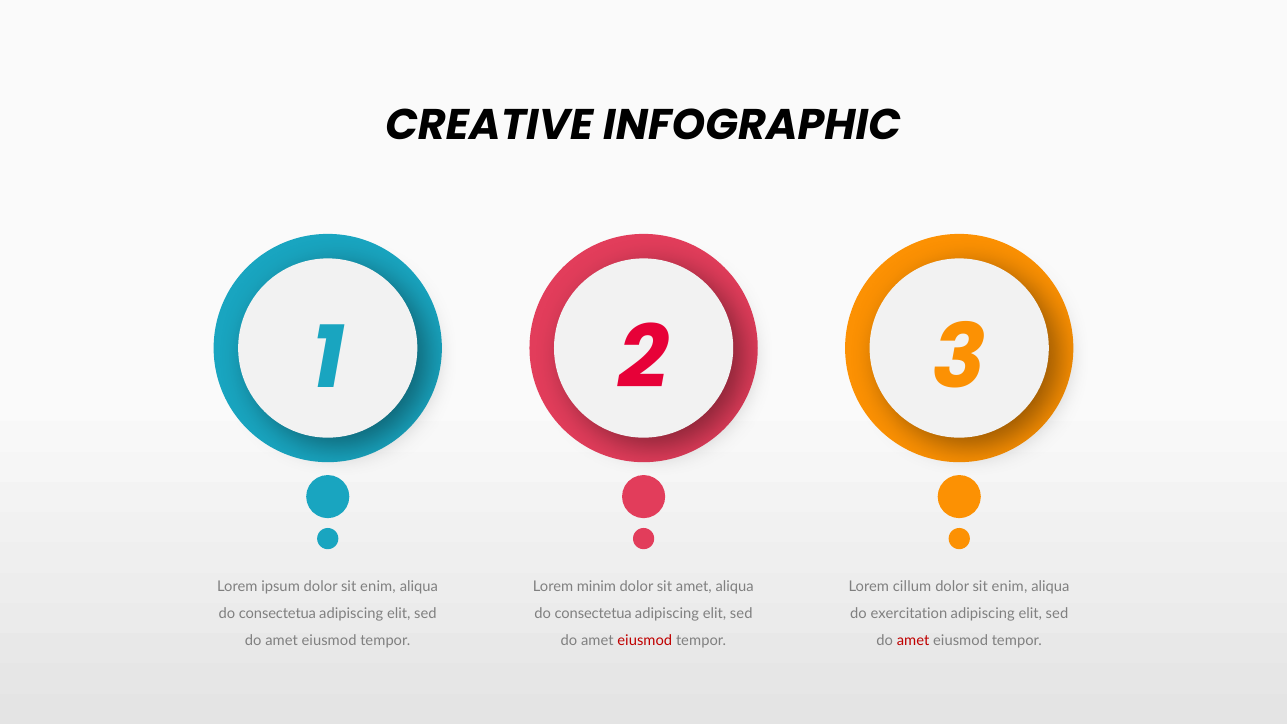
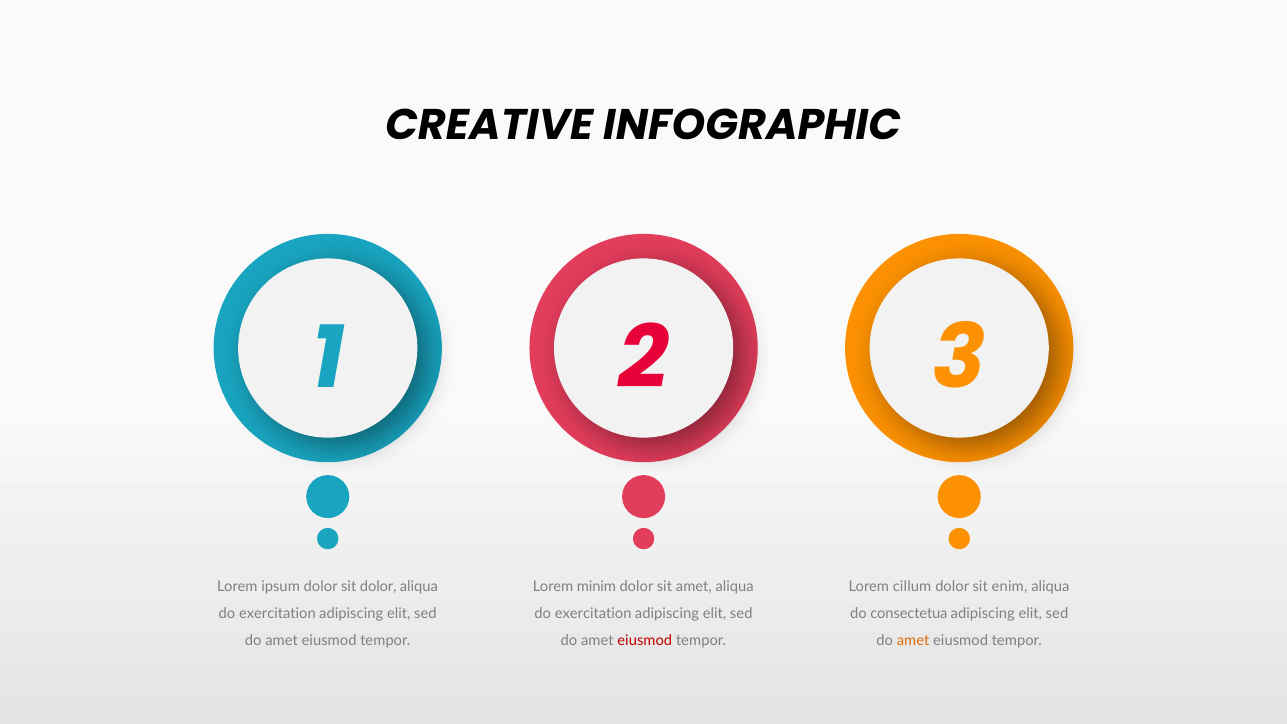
ipsum dolor sit enim: enim -> dolor
consectetua at (277, 614): consectetua -> exercitation
consectetua at (593, 614): consectetua -> exercitation
exercitation: exercitation -> consectetua
amet at (913, 640) colour: red -> orange
